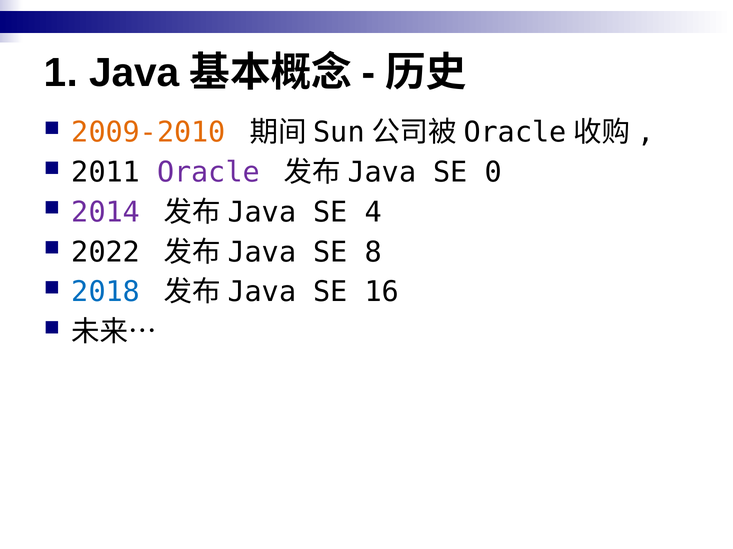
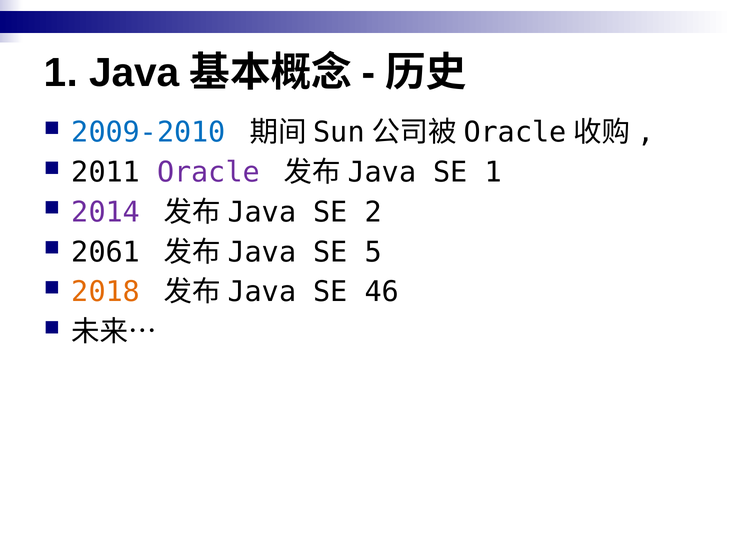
2009-2010 colour: orange -> blue
SE 0: 0 -> 1
4: 4 -> 2
2022: 2022 -> 2061
8: 8 -> 5
2018 colour: blue -> orange
16: 16 -> 46
